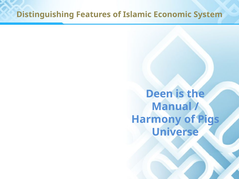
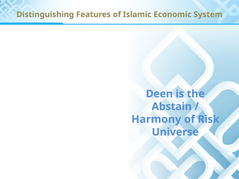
Manual: Manual -> Abstain
Pigs: Pigs -> Risk
